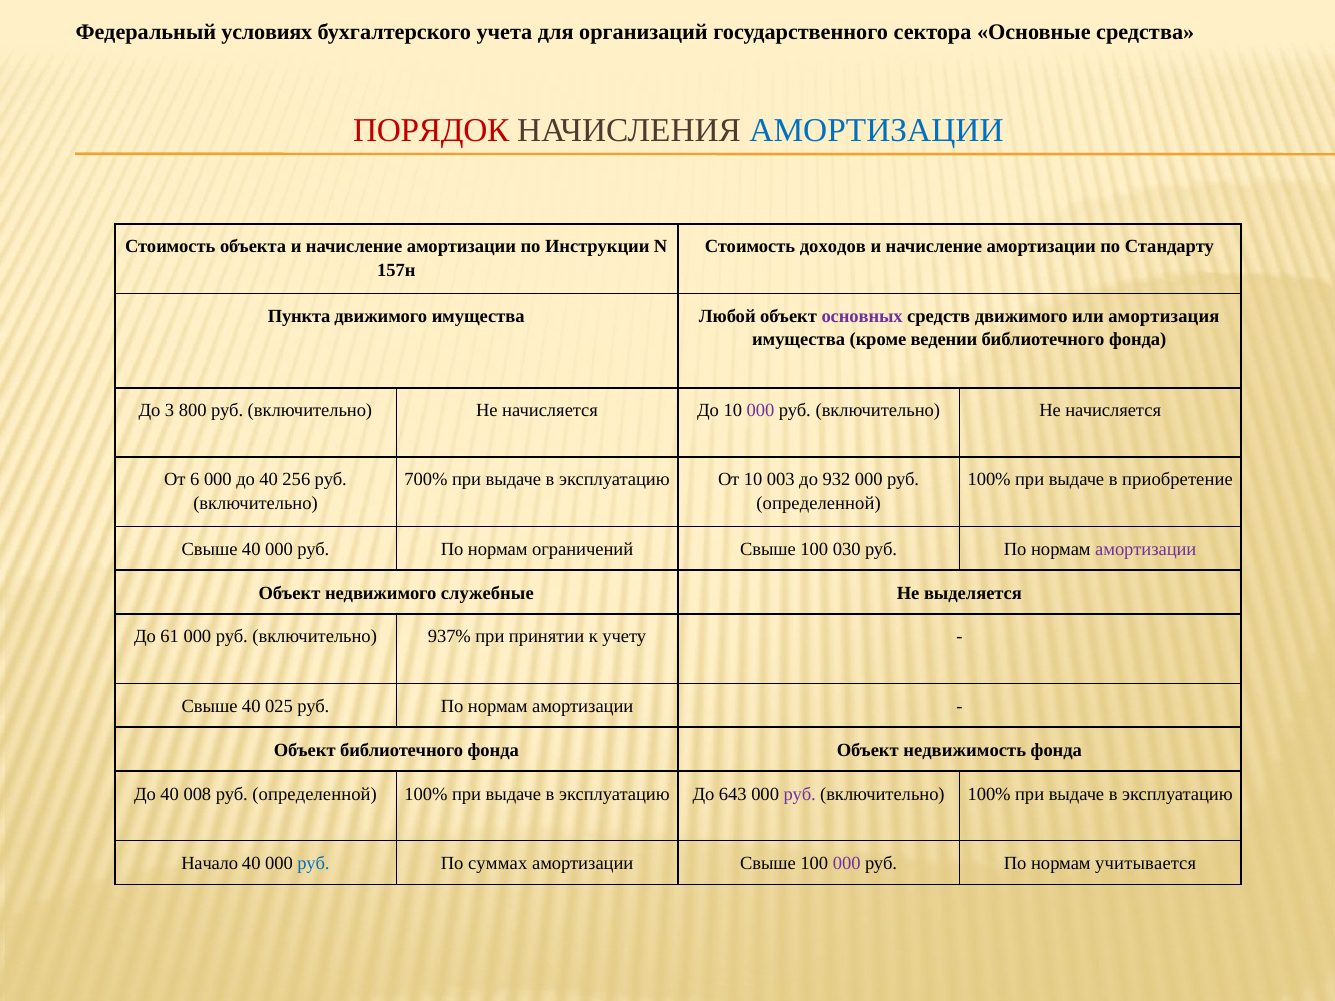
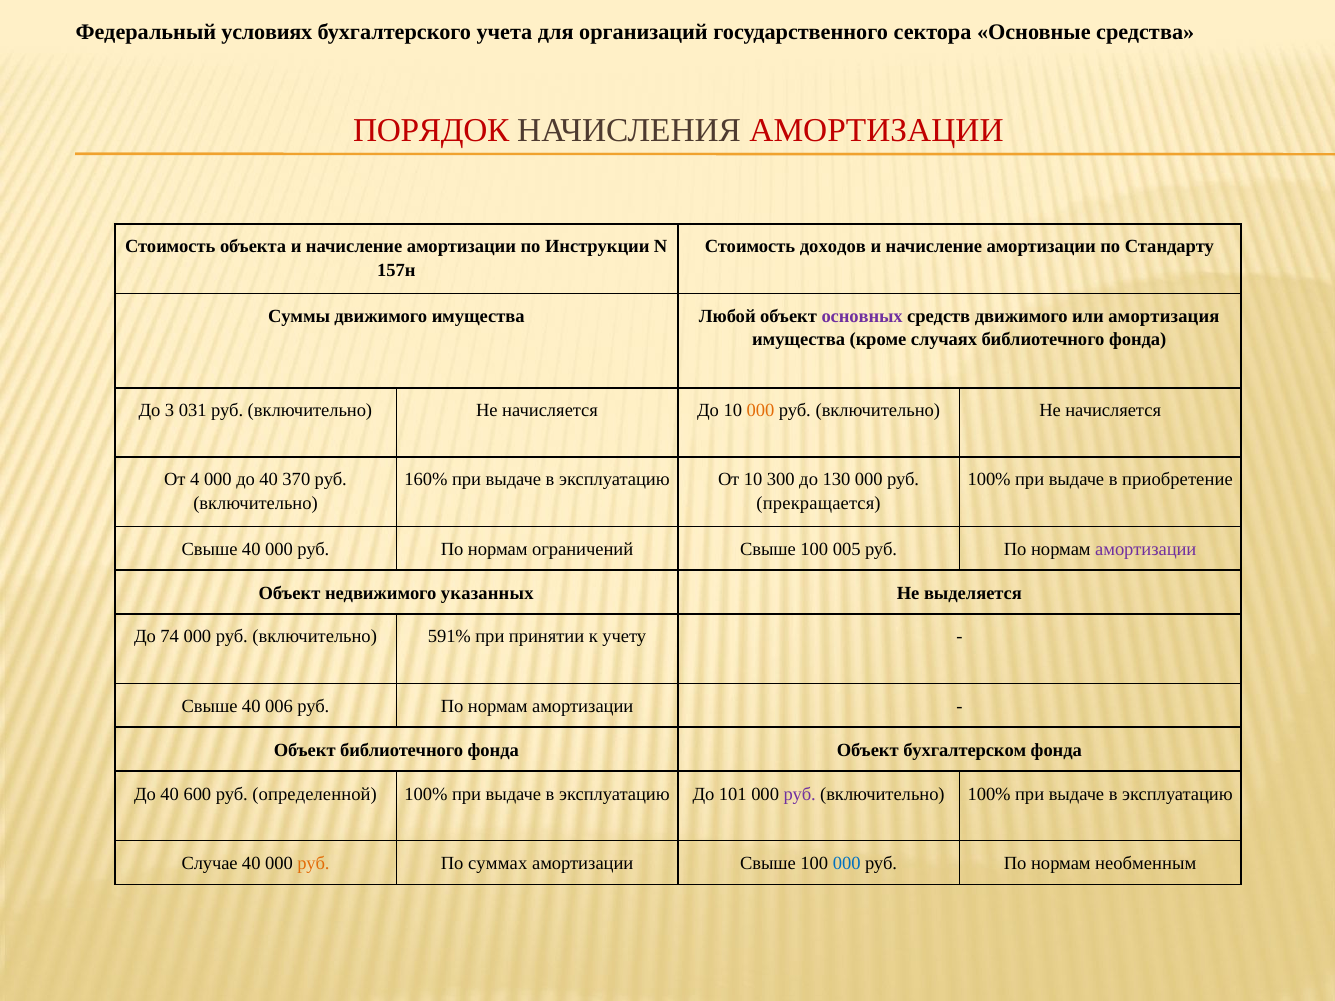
АМОРТИЗАЦИИ at (877, 130) colour: blue -> red
Пункта: Пункта -> Суммы
ведении: ведении -> случаях
800: 800 -> 031
000 at (761, 411) colour: purple -> orange
6: 6 -> 4
256: 256 -> 370
700%: 700% -> 160%
003: 003 -> 300
932: 932 -> 130
определенной at (819, 503): определенной -> прекращается
030: 030 -> 005
служебные: служебные -> указанных
61: 61 -> 74
937%: 937% -> 591%
025: 025 -> 006
недвижимость: недвижимость -> бухгалтерском
008: 008 -> 600
643: 643 -> 101
Начало: Начало -> Случае
руб at (313, 863) colour: blue -> orange
000 at (847, 863) colour: purple -> blue
учитывается: учитывается -> необменным
